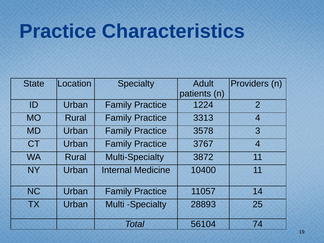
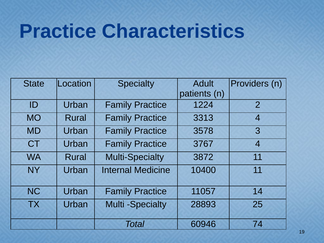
56104: 56104 -> 60946
